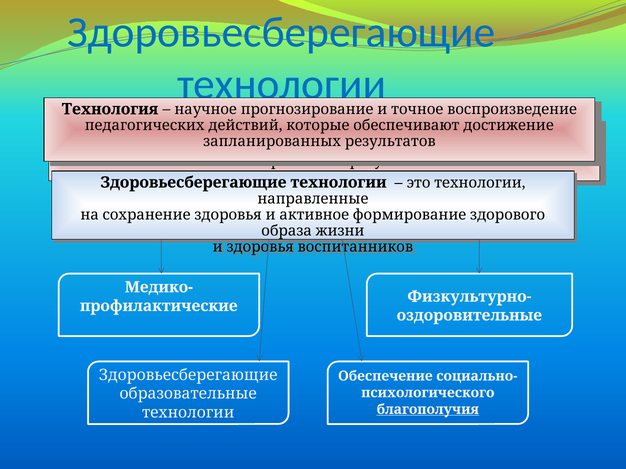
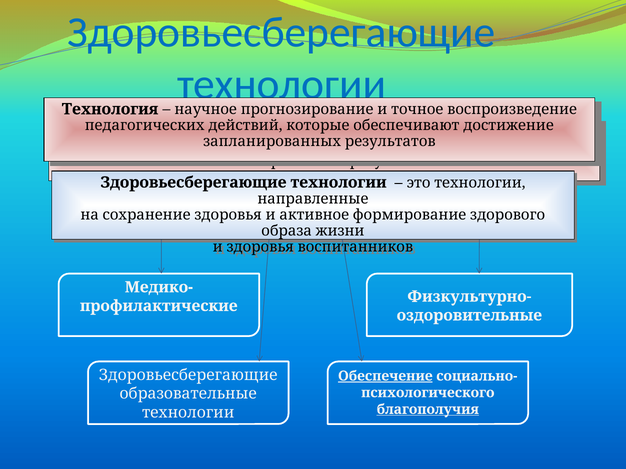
Обеспечение underline: none -> present
